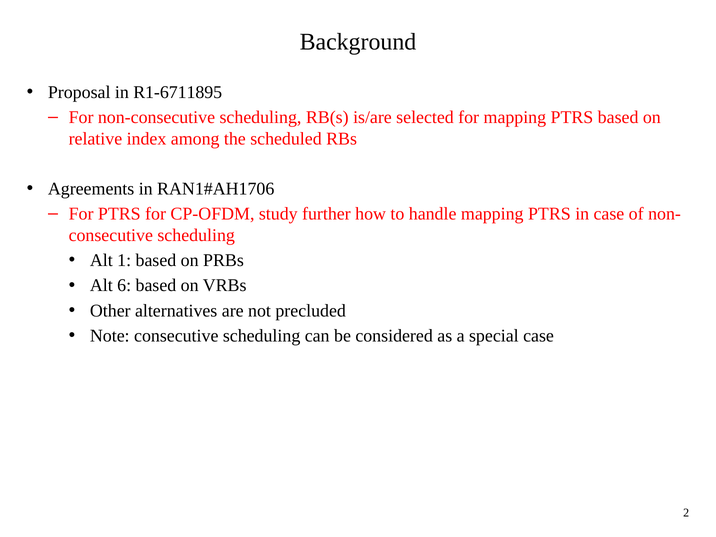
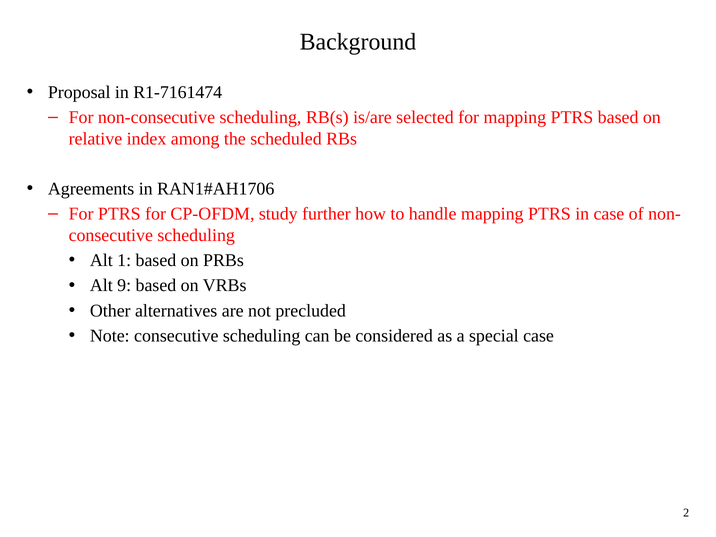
R1-6711895: R1-6711895 -> R1-7161474
6: 6 -> 9
